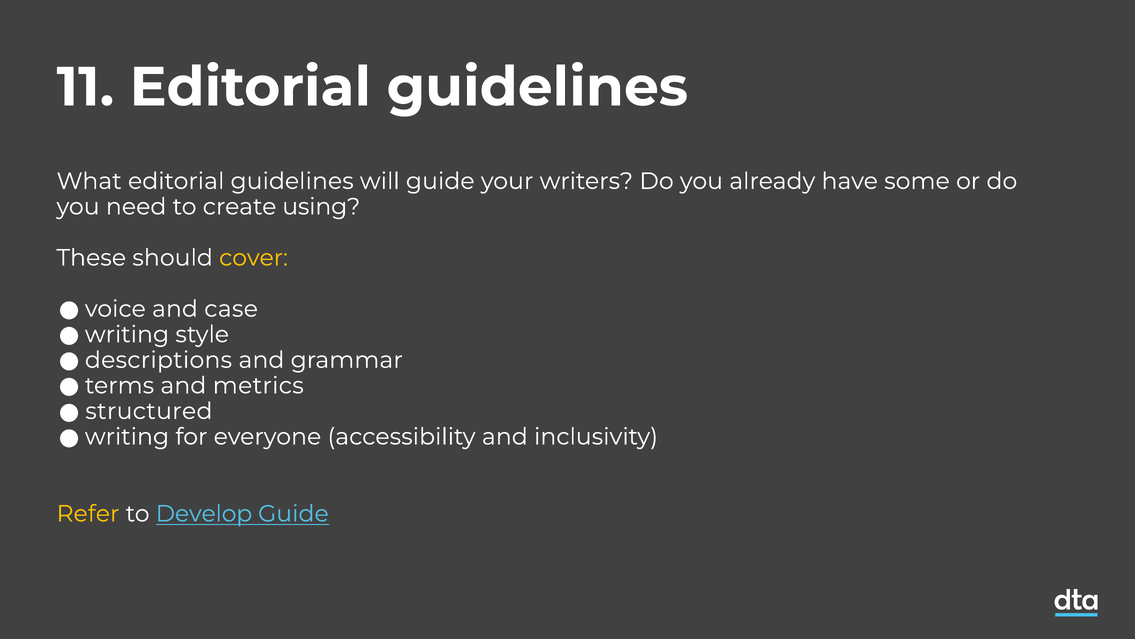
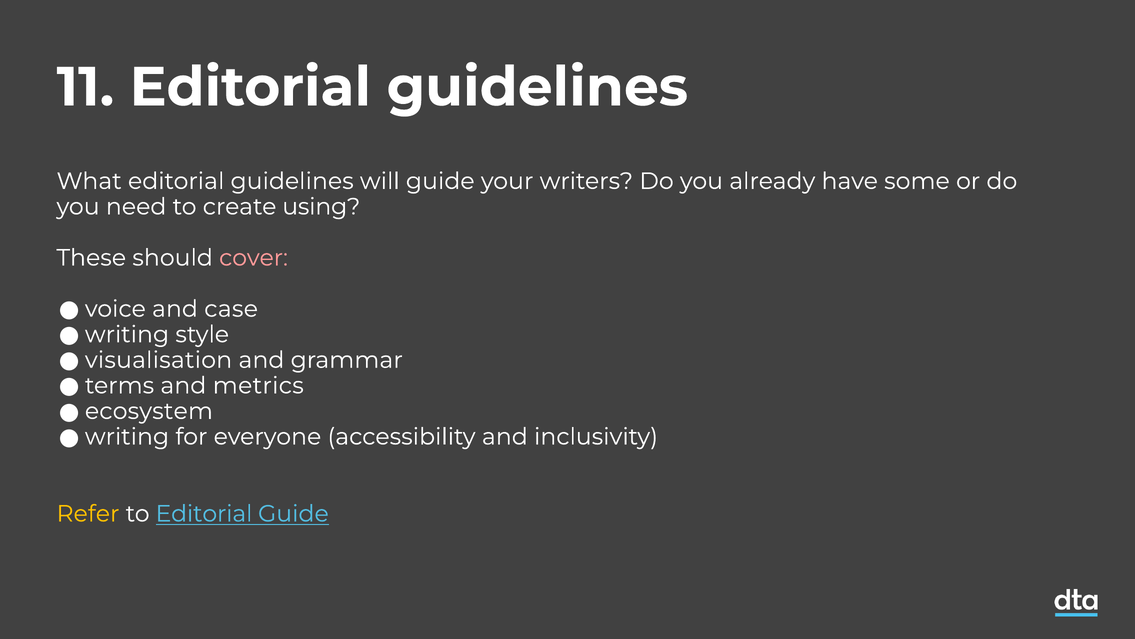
cover colour: yellow -> pink
descriptions: descriptions -> visualisation
structured: structured -> ecosystem
to Develop: Develop -> Editorial
